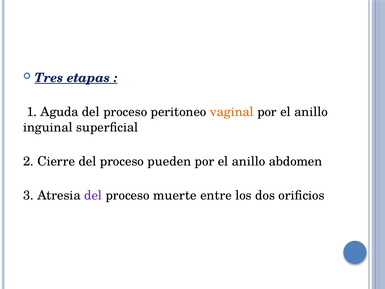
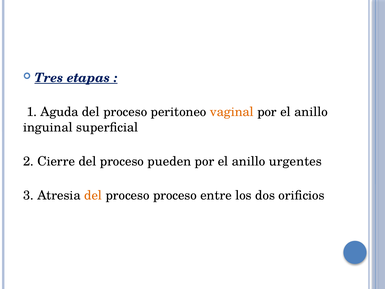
abdomen: abdomen -> urgentes
del at (93, 195) colour: purple -> orange
proceso muerte: muerte -> proceso
